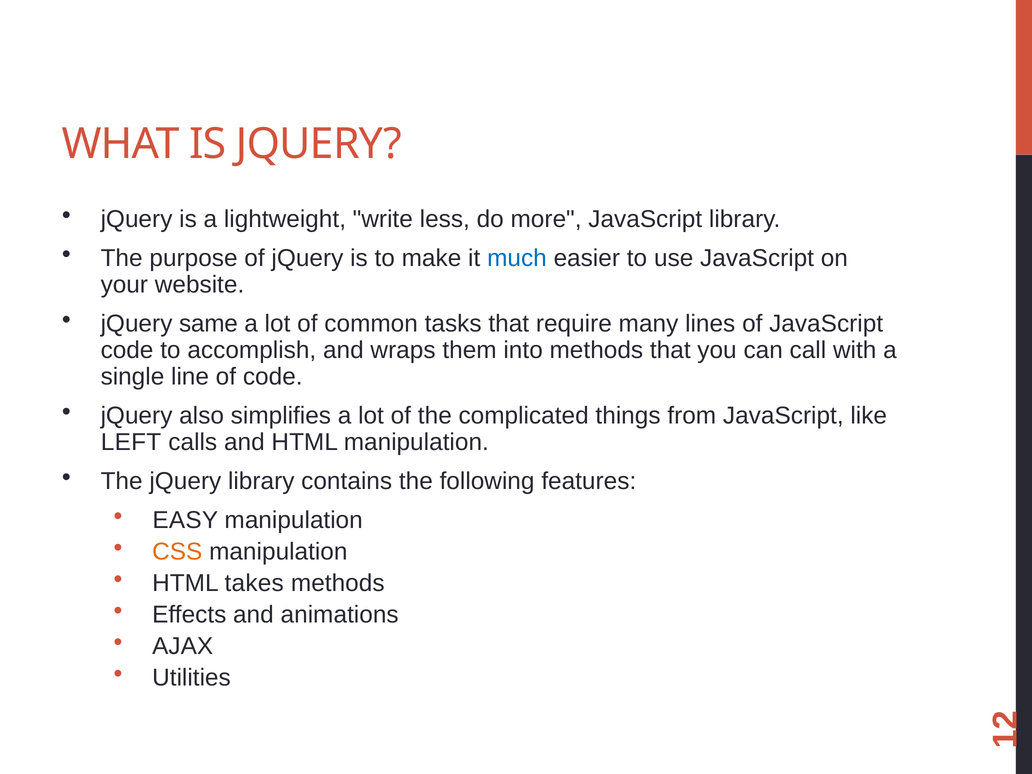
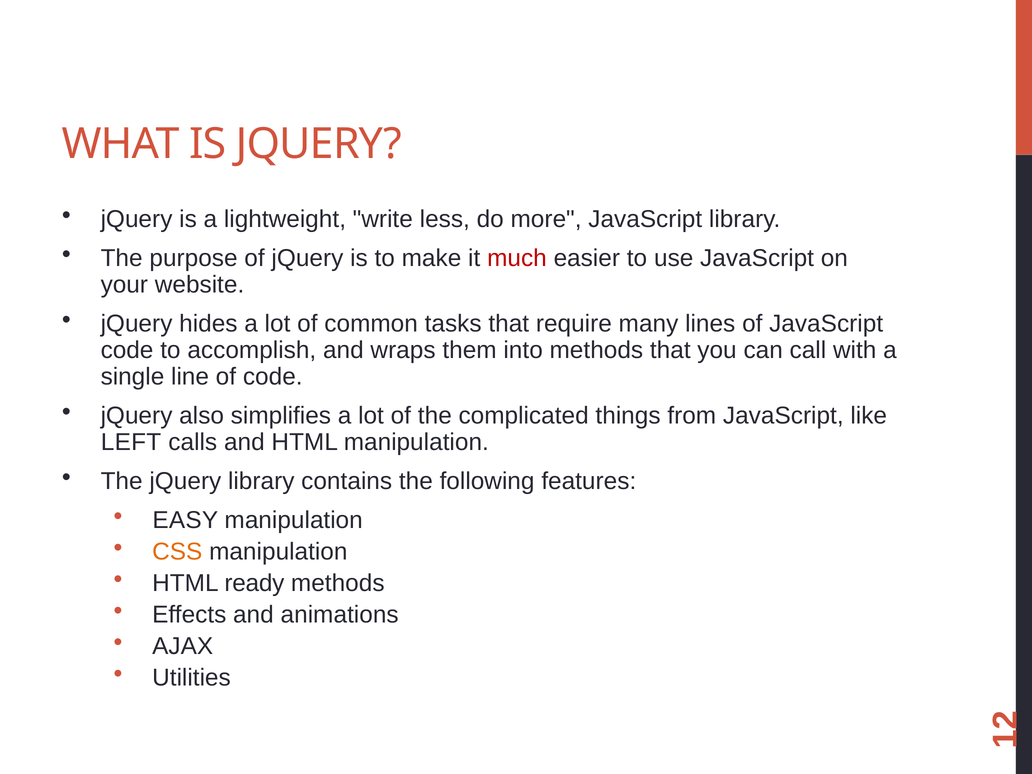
much colour: blue -> red
same: same -> hides
takes: takes -> ready
